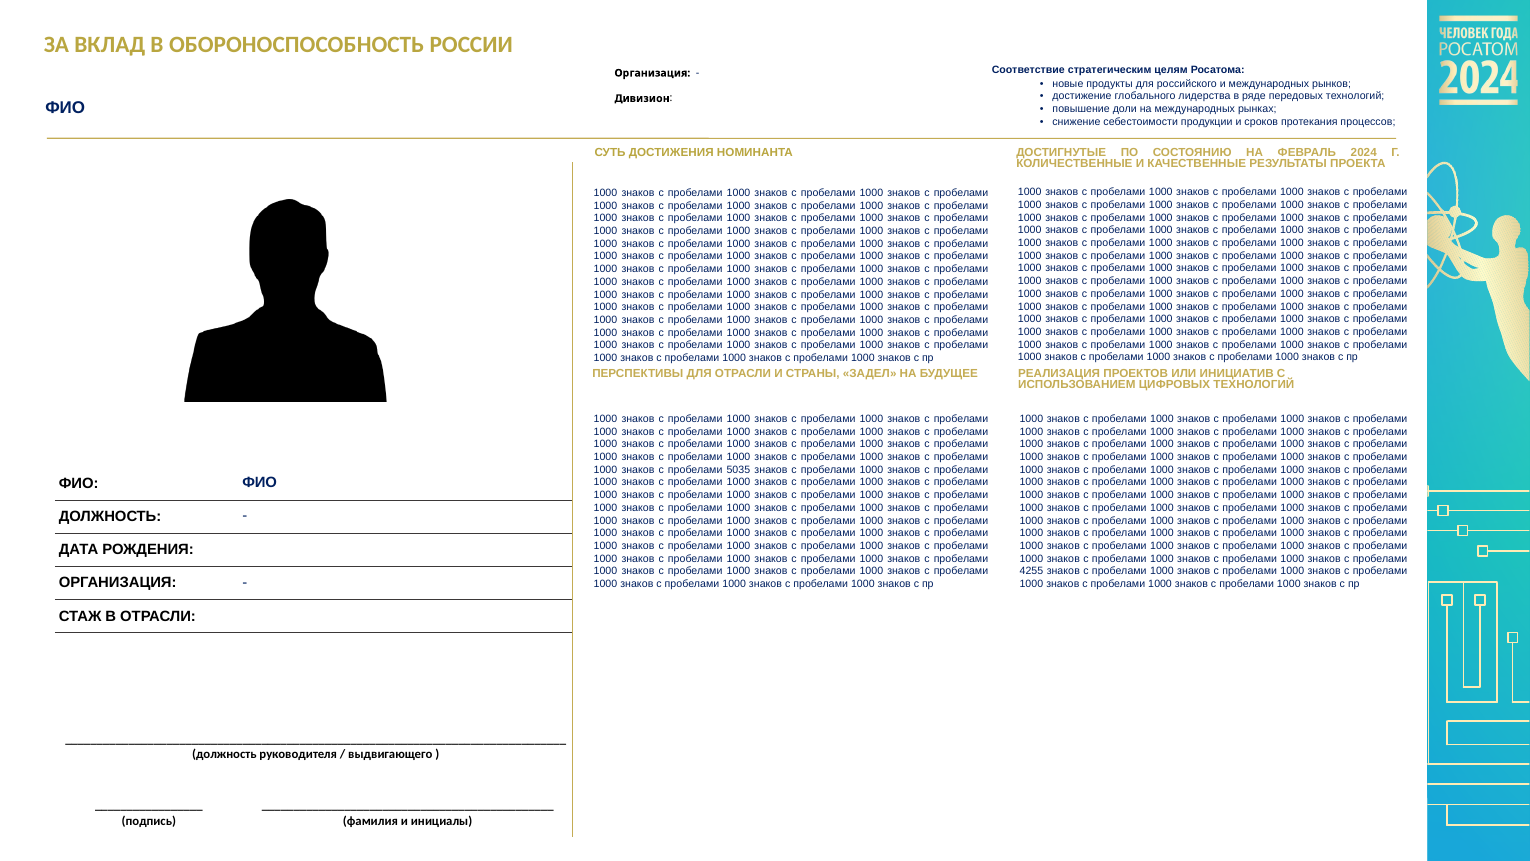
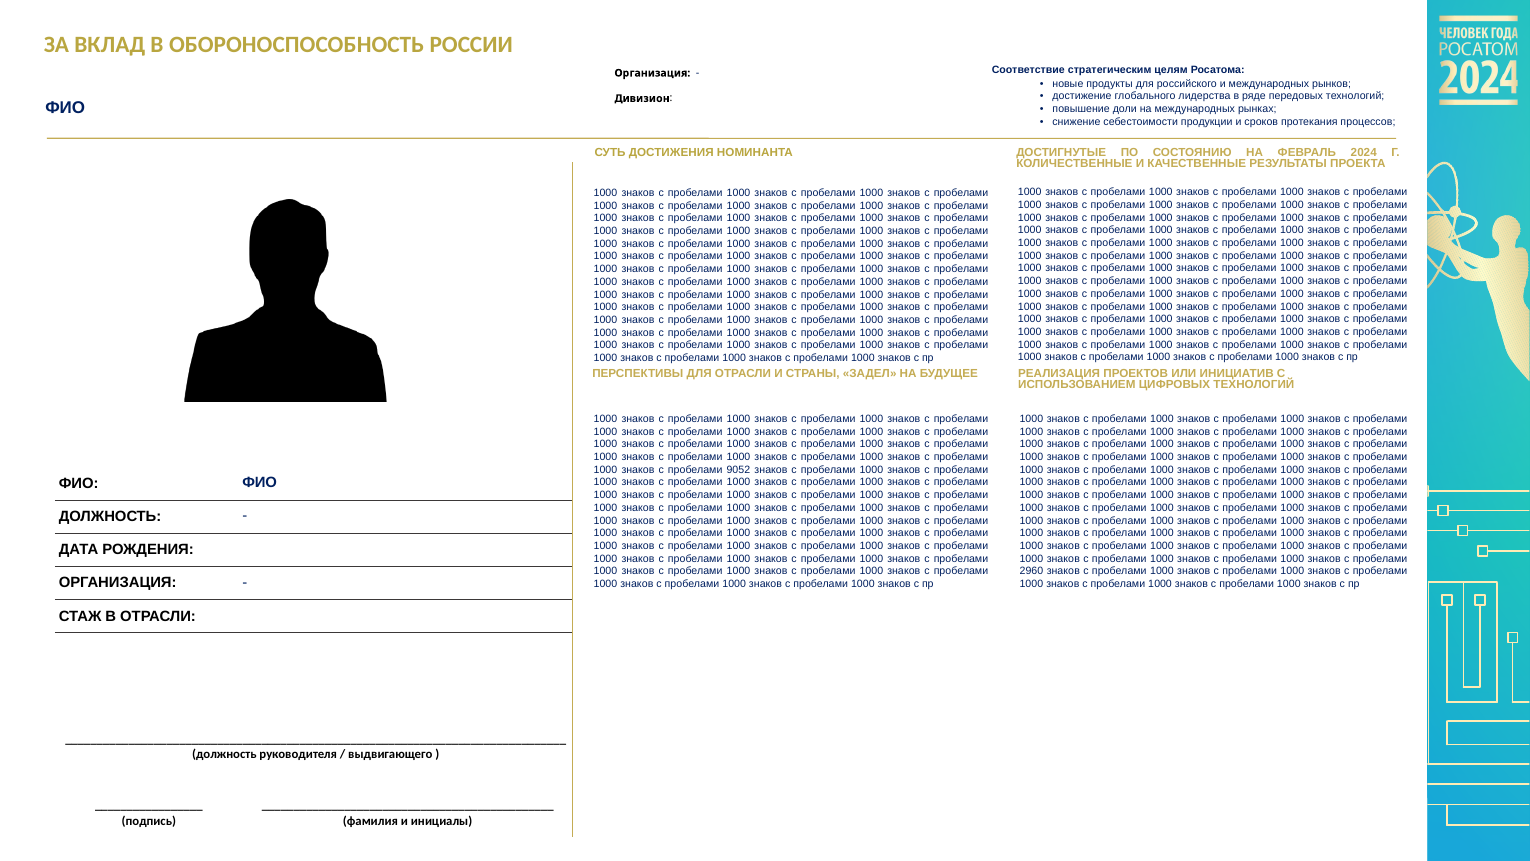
5035: 5035 -> 9052
4255: 4255 -> 2960
